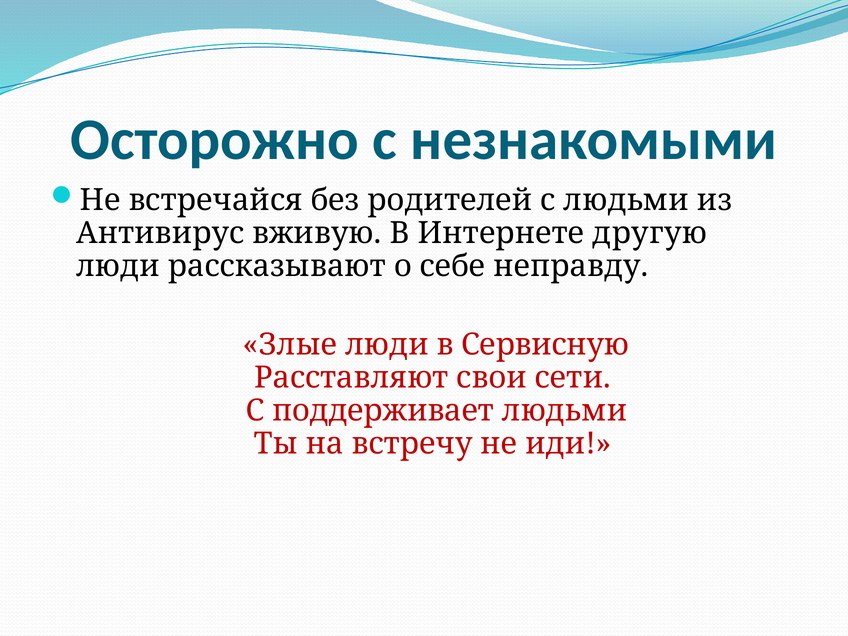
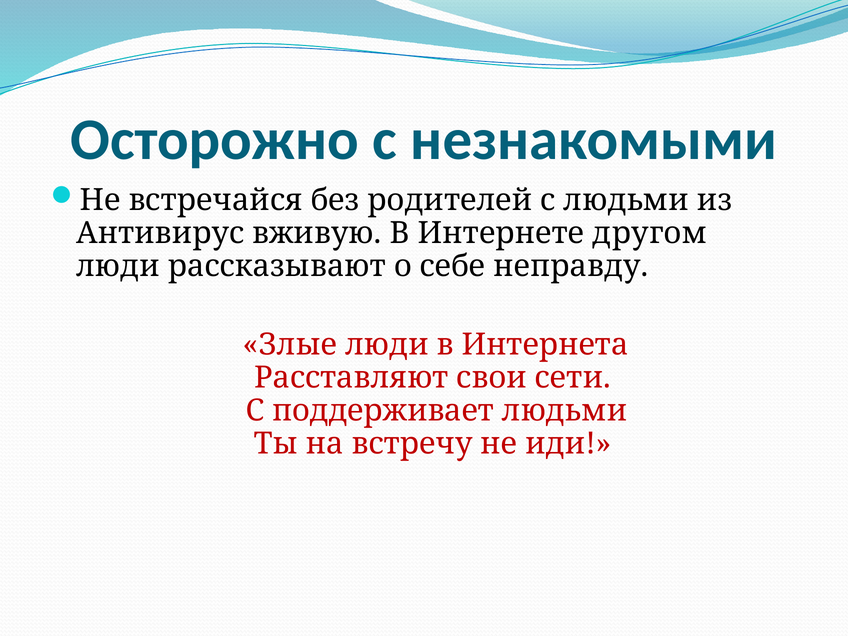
другую: другую -> другом
Сервисную: Сервисную -> Интернета
